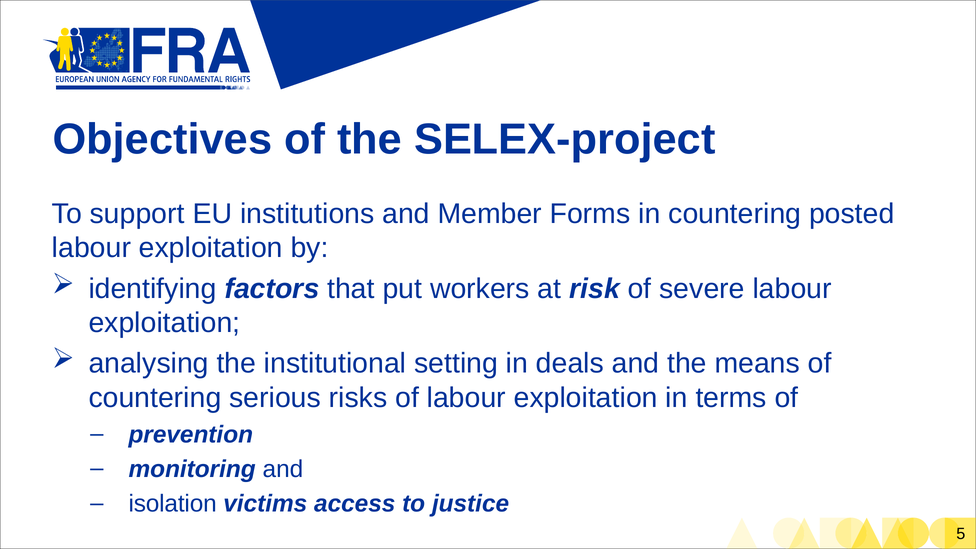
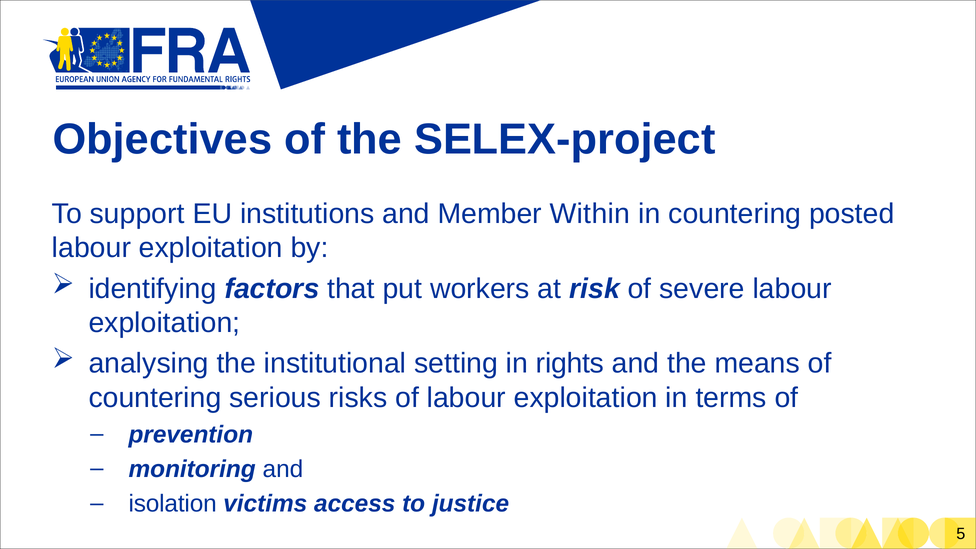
Forms: Forms -> Within
deals: deals -> rights
